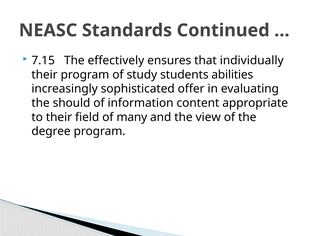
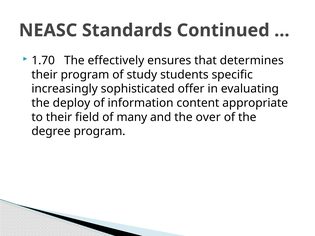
7.15: 7.15 -> 1.70
individually: individually -> determines
abilities: abilities -> specific
should: should -> deploy
view: view -> over
